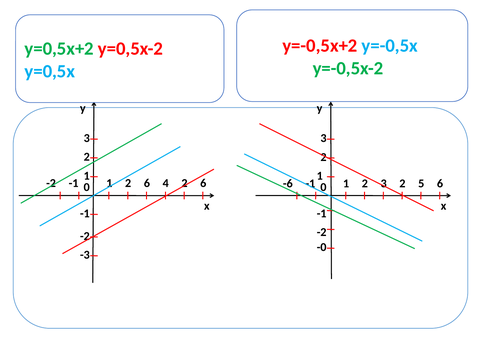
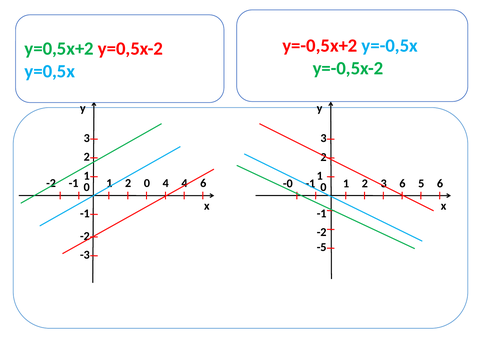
-2 6: 6 -> 0
4 2: 2 -> 4
-6: -6 -> -0
3 2: 2 -> 6
-0: -0 -> -5
